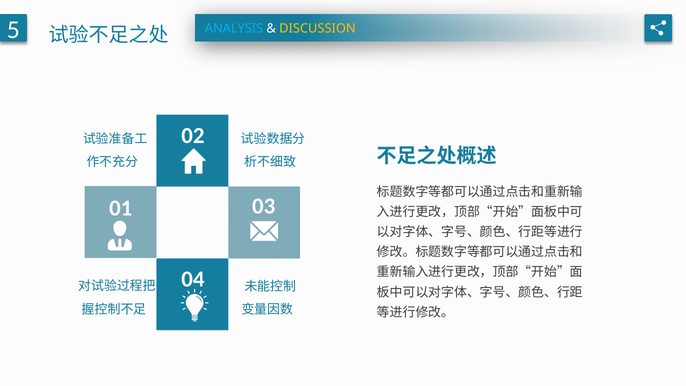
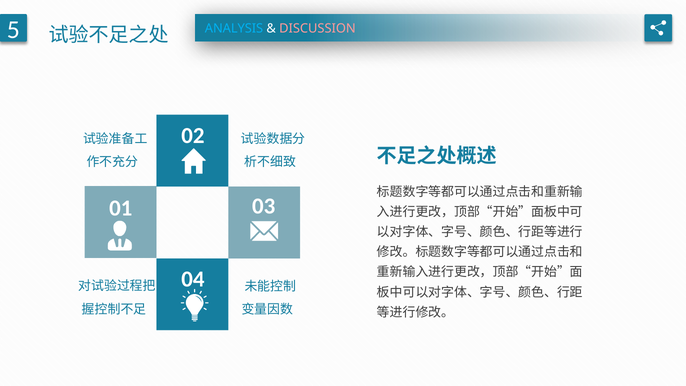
DISCUSSION colour: yellow -> pink
